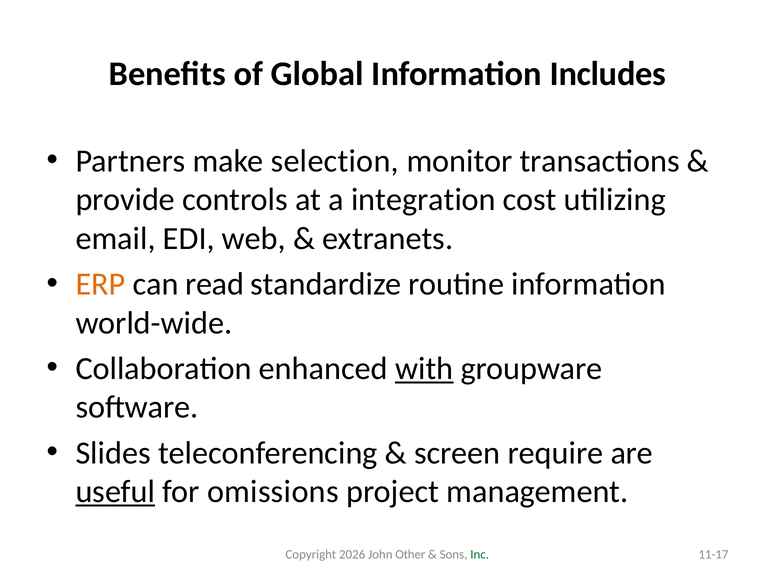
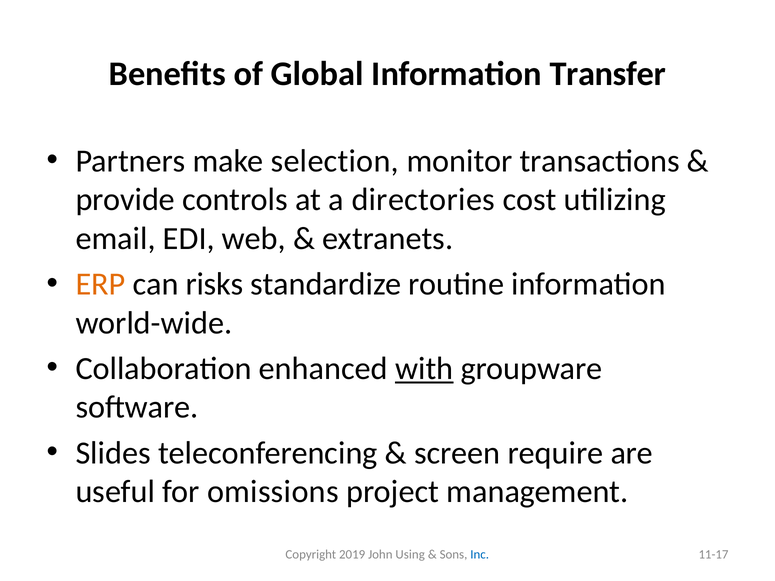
Includes: Includes -> Transfer
integration: integration -> directories
read: read -> risks
useful underline: present -> none
2026: 2026 -> 2019
Other: Other -> Using
Inc colour: green -> blue
